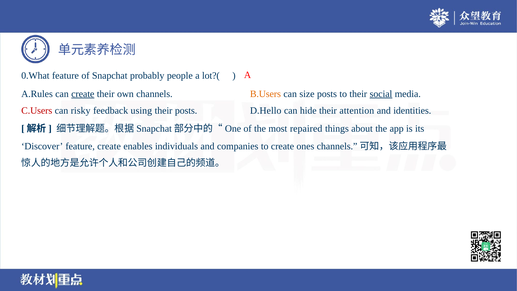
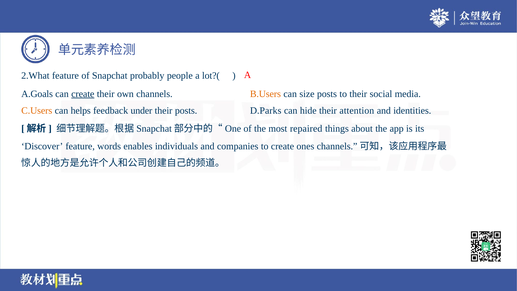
0.What: 0.What -> 2.What
A.Rules: A.Rules -> A.Goals
social underline: present -> none
C.Users colour: red -> orange
risky: risky -> helps
using: using -> under
D.Hello: D.Hello -> D.Parks
feature create: create -> words
